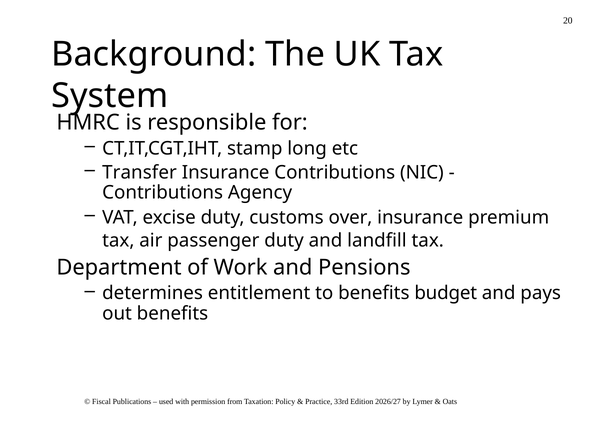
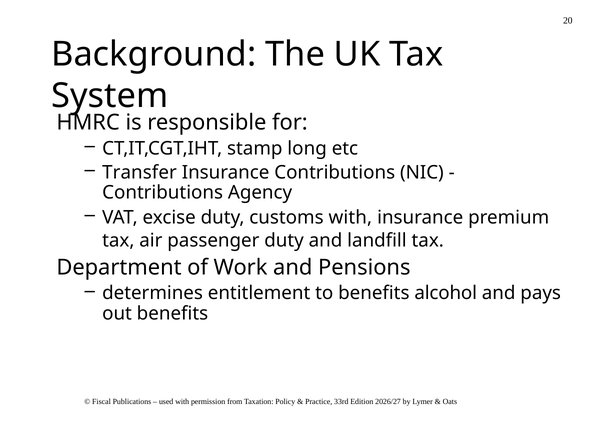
customs over: over -> with
budget: budget -> alcohol
